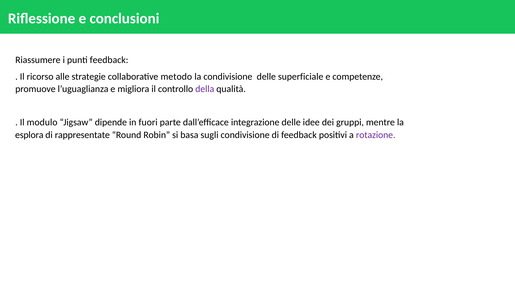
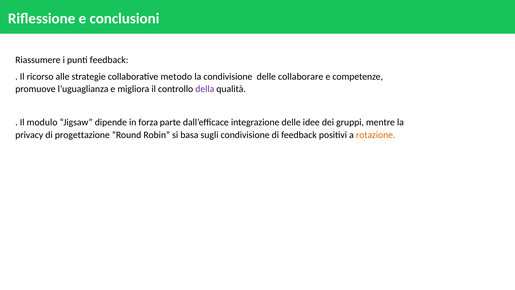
superficiale: superficiale -> collaborare
fuori: fuori -> forza
esplora: esplora -> privacy
rappresentate: rappresentate -> progettazione
rotazione colour: purple -> orange
